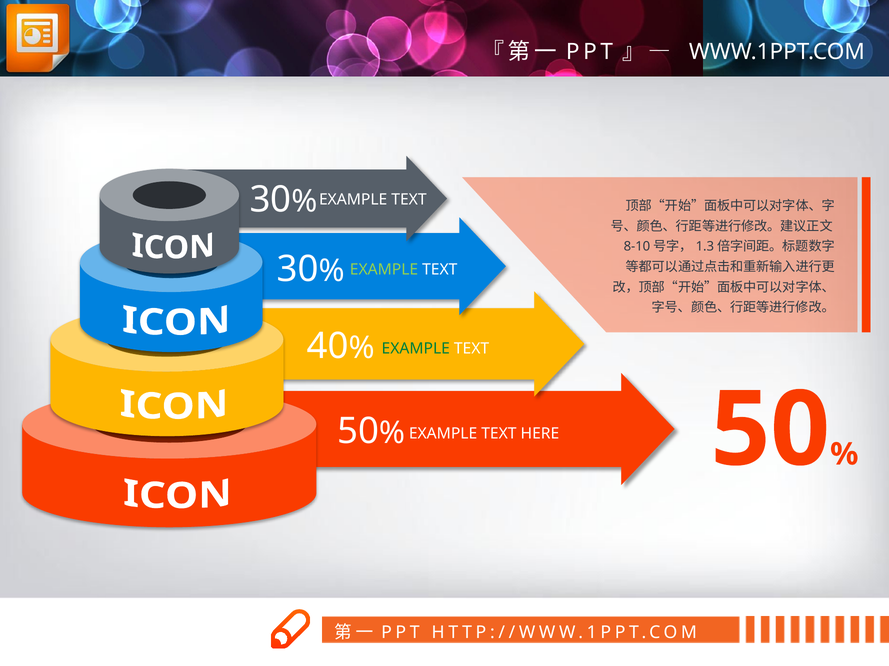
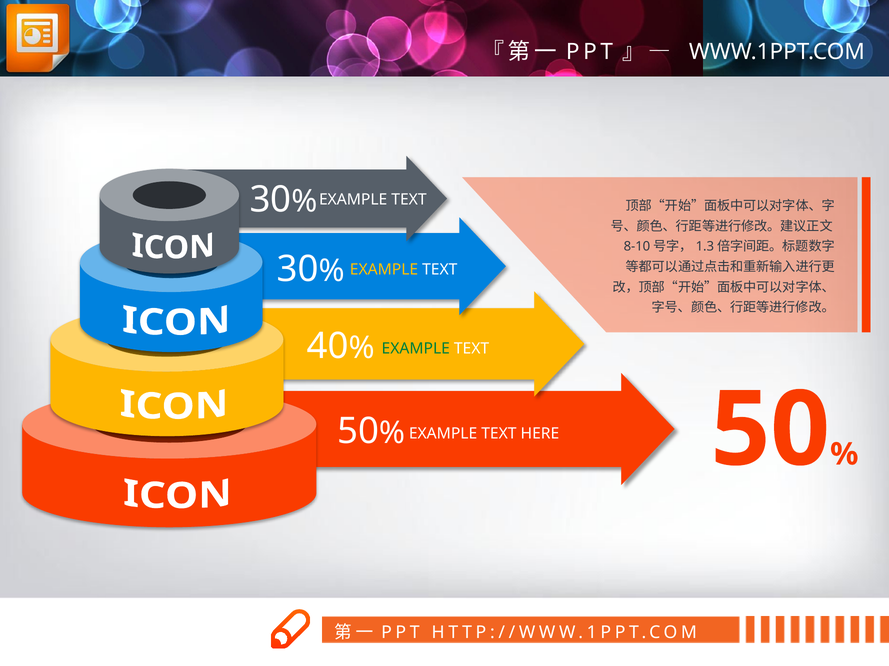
EXAMPLE at (384, 270) colour: light green -> yellow
